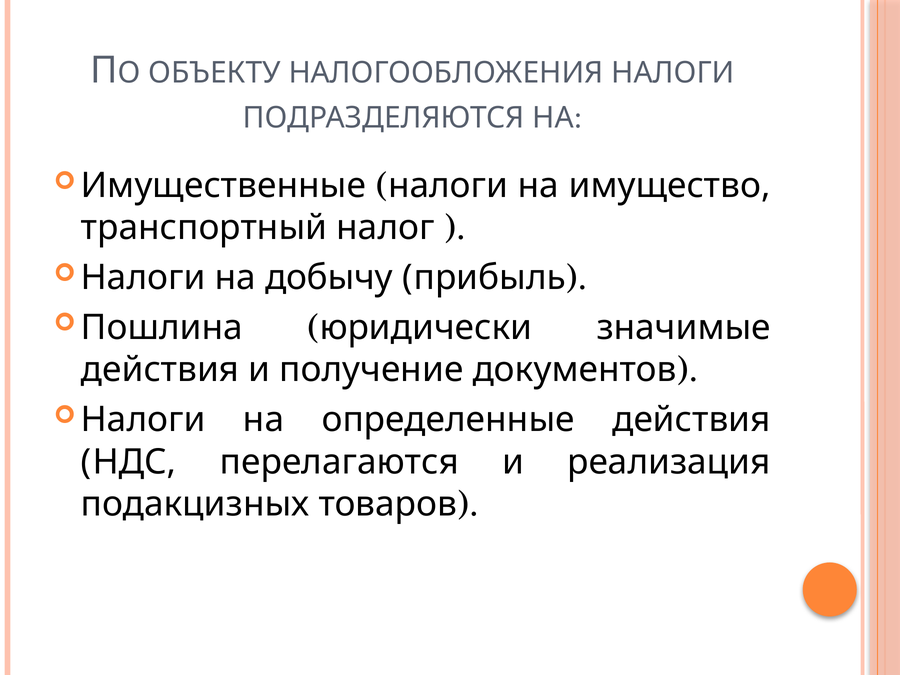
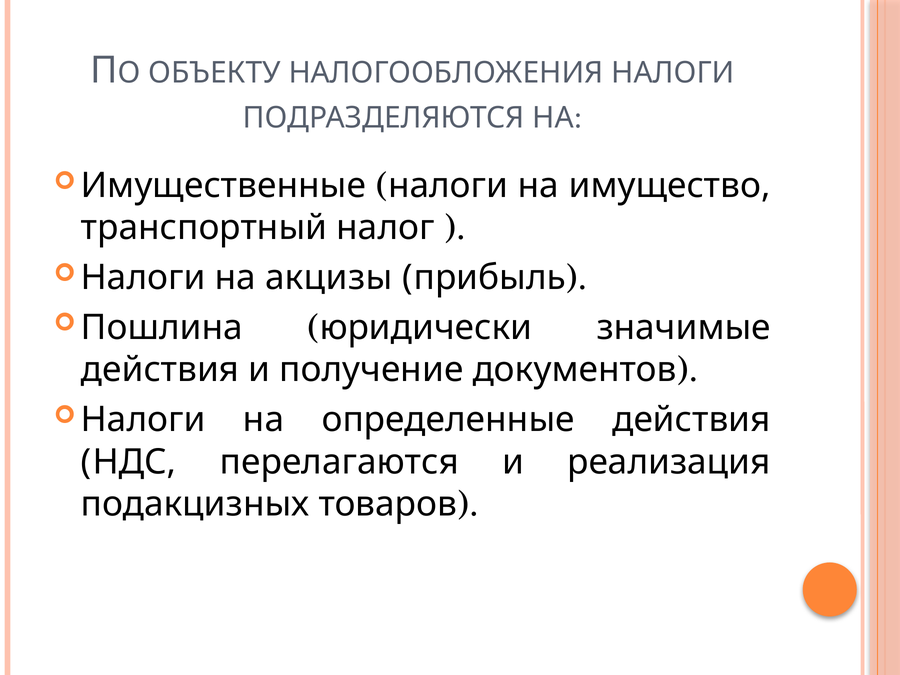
добычу: добычу -> акцизы
